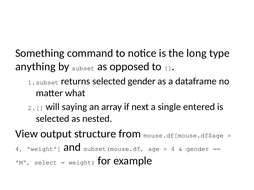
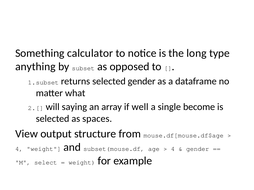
command: command -> calculator
next: next -> well
entered: entered -> become
nested: nested -> spaces
